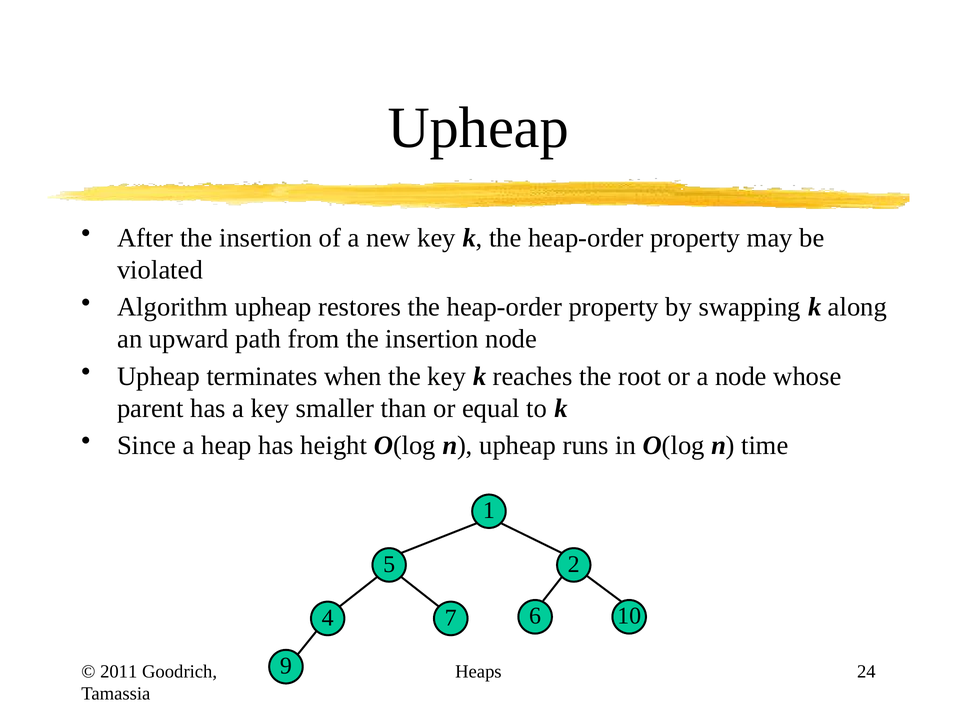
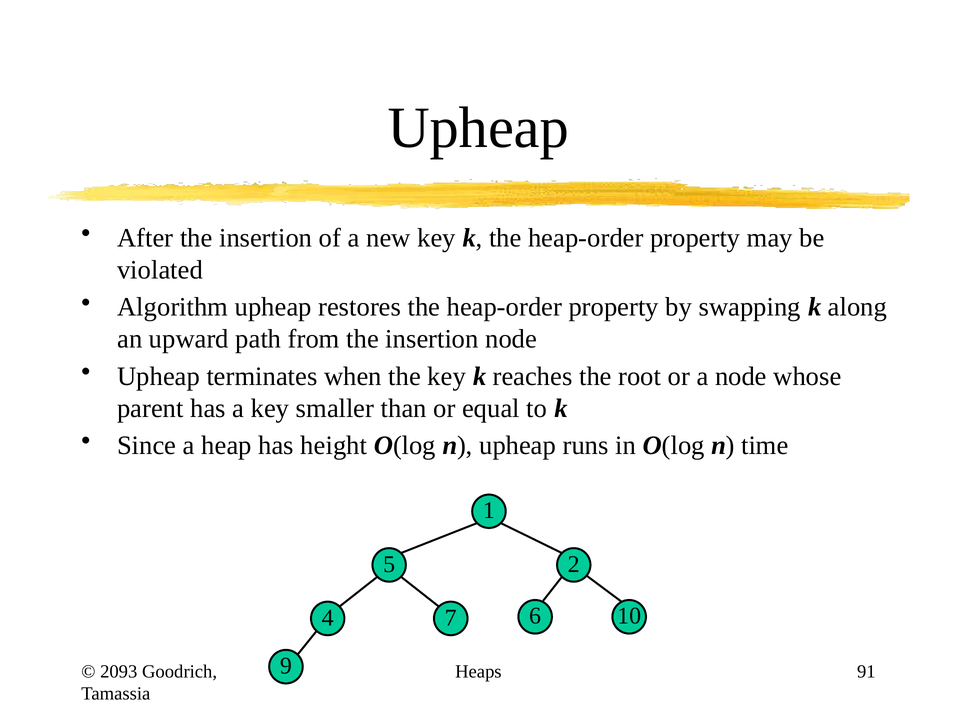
2011: 2011 -> 2093
24: 24 -> 91
